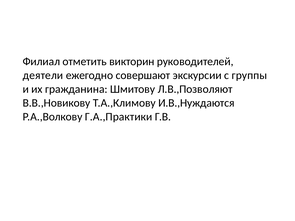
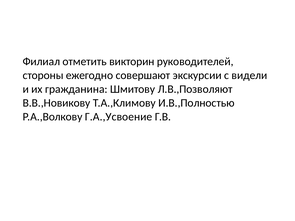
деятели: деятели -> стороны
группы: группы -> видели
И.В.,Нуждаются: И.В.,Нуждаются -> И.В.,Полностью
Г.А.,Практики: Г.А.,Практики -> Г.А.,Усвоение
